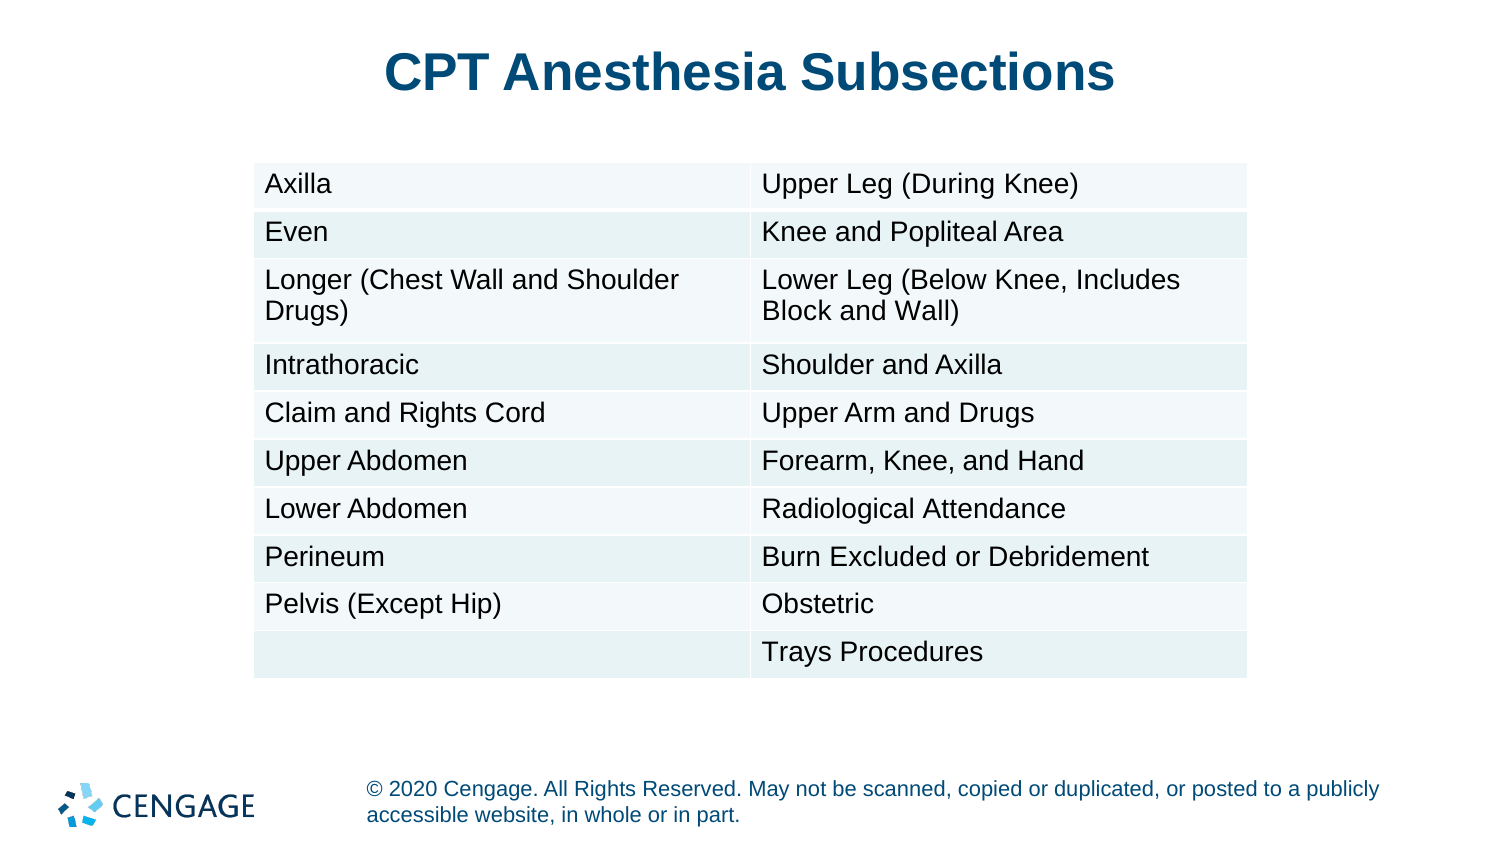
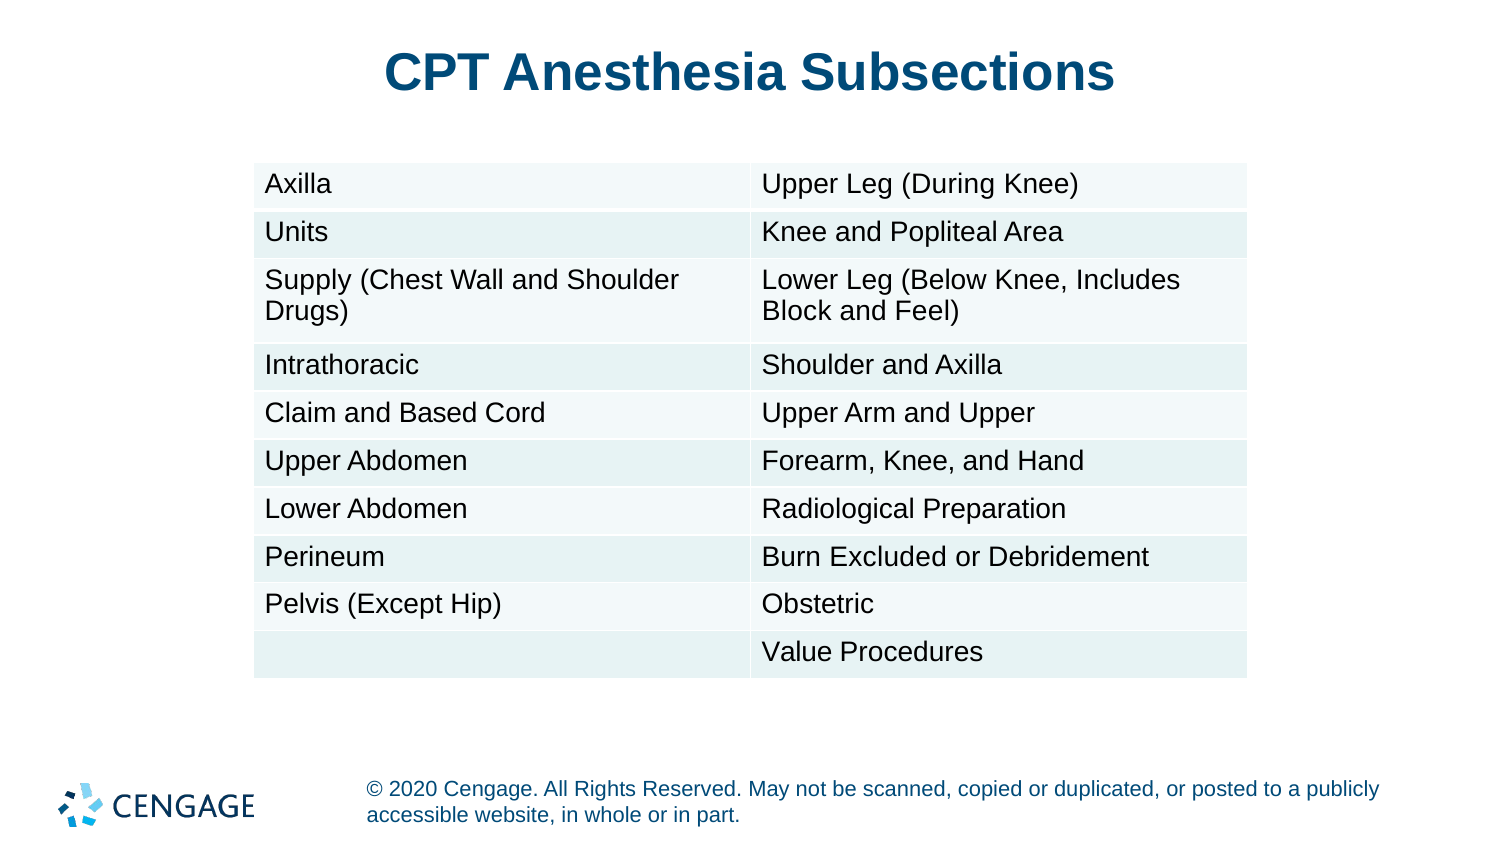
Even: Even -> Units
Longer: Longer -> Supply
and Wall: Wall -> Feel
and Rights: Rights -> Based
and Drugs: Drugs -> Upper
Attendance: Attendance -> Preparation
Trays: Trays -> Value
